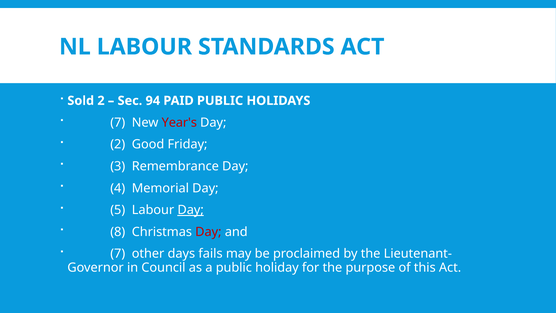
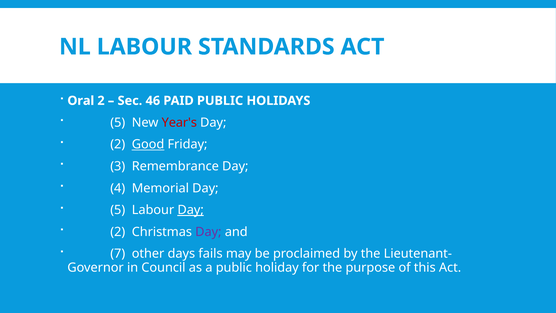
Sold: Sold -> Oral
94: 94 -> 46
7 at (118, 122): 7 -> 5
Good underline: none -> present
8 at (118, 232): 8 -> 2
Day at (208, 232) colour: red -> purple
